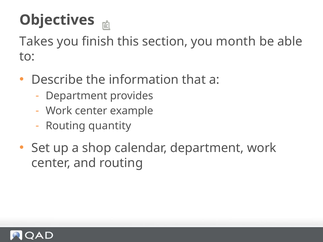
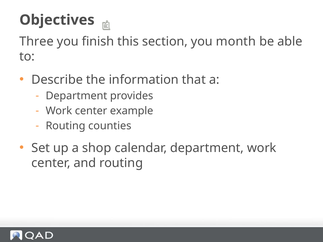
Takes: Takes -> Three
quantity: quantity -> counties
